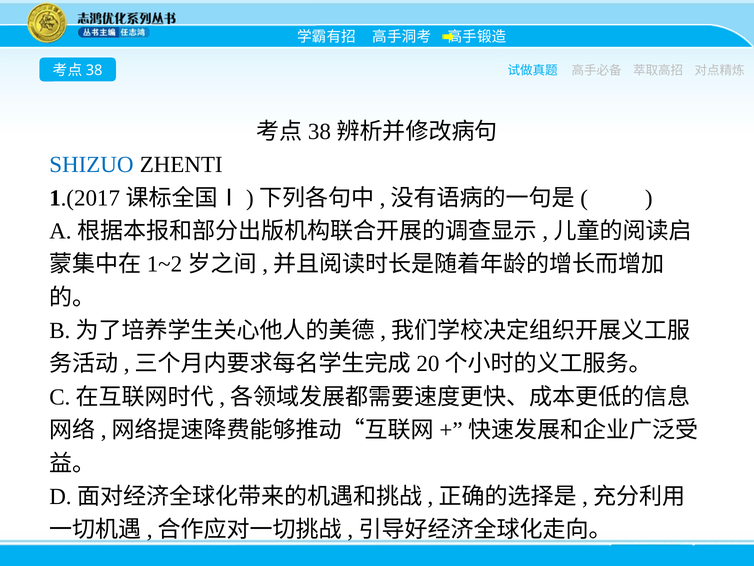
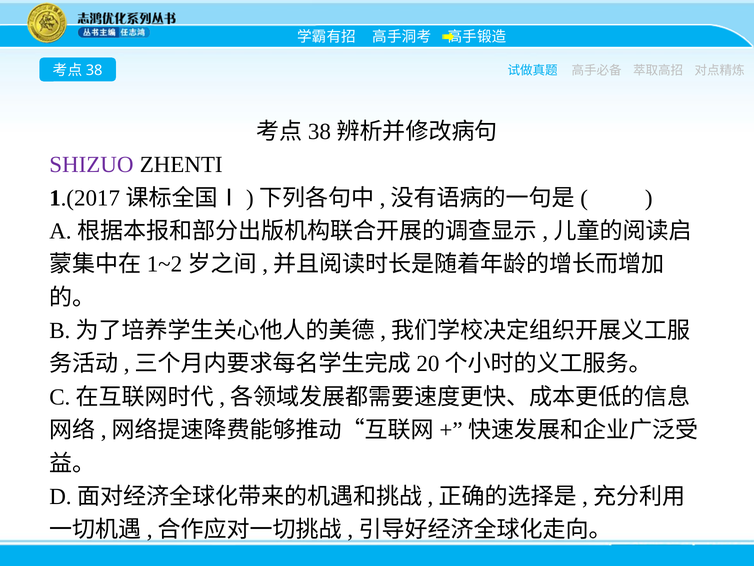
SHIZUO colour: blue -> purple
